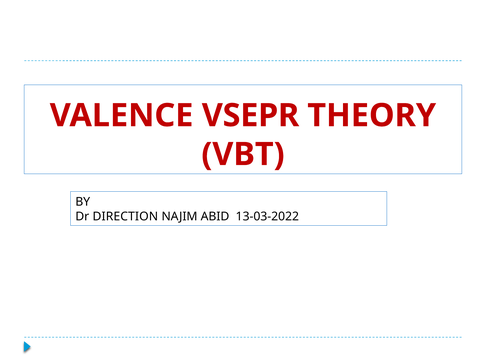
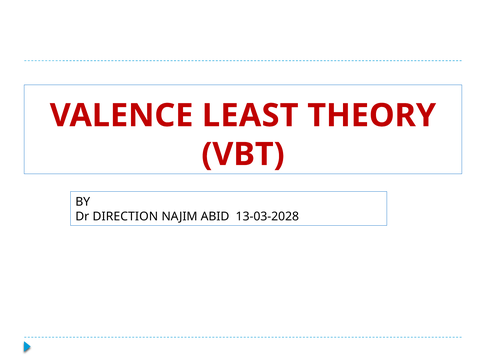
VSEPR: VSEPR -> LEAST
13-03-2022: 13-03-2022 -> 13-03-2028
